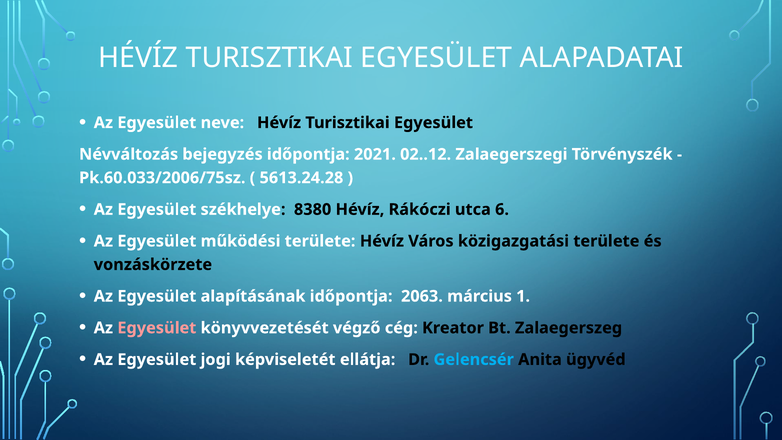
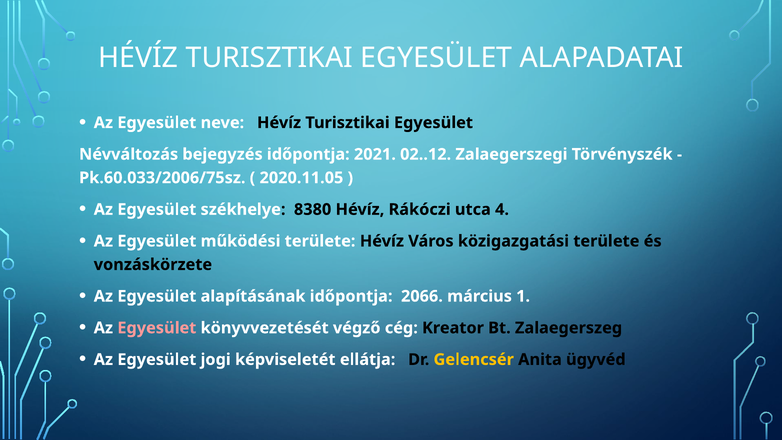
5613.24.28: 5613.24.28 -> 2020.11.05
6: 6 -> 4
2063: 2063 -> 2066
Gelencsér colour: light blue -> yellow
